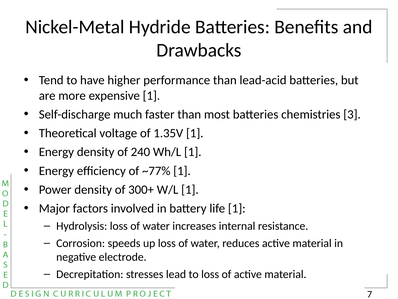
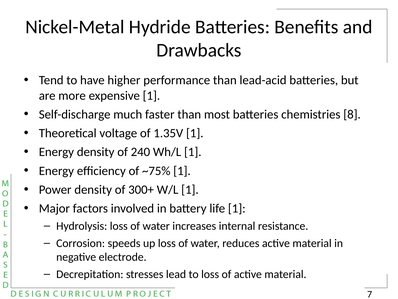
3: 3 -> 8
~77%: ~77% -> ~75%
